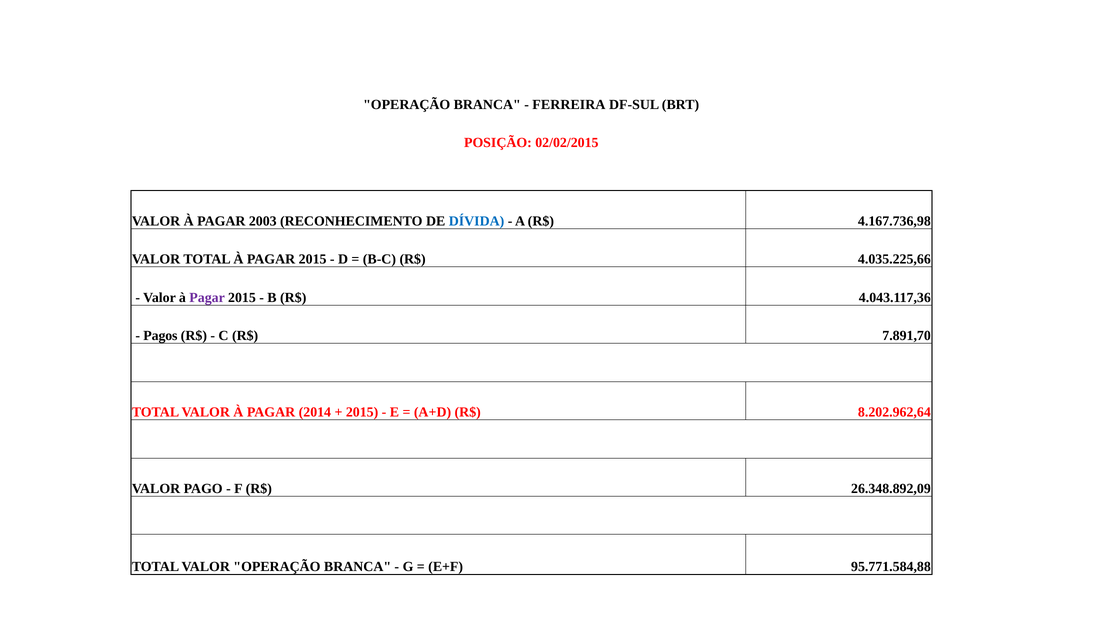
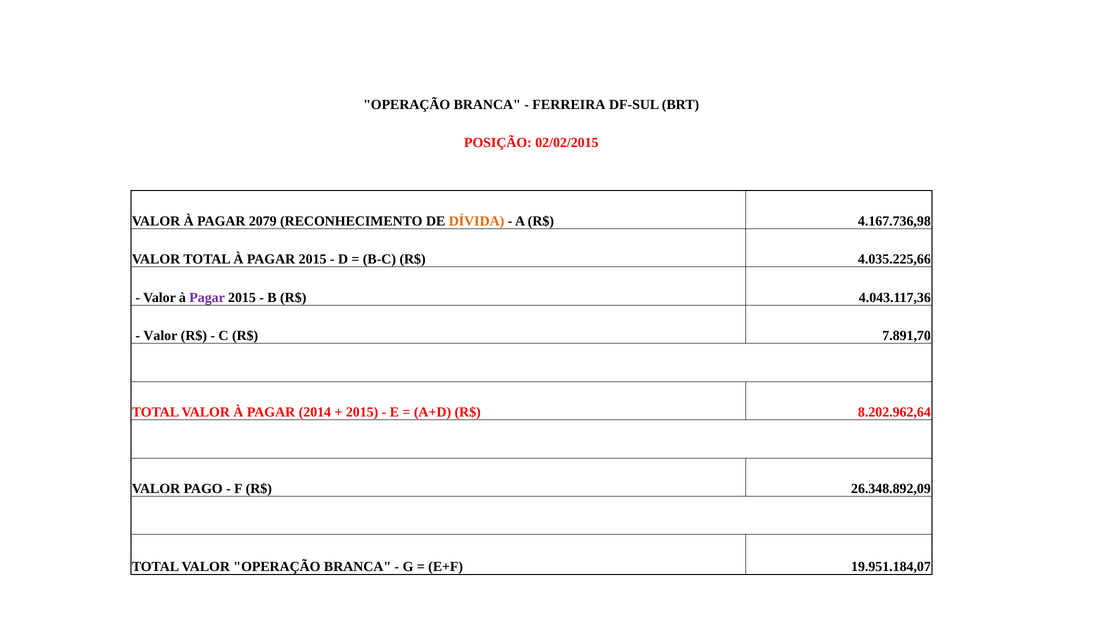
2003: 2003 -> 2079
DÍVIDA colour: blue -> orange
Pagos at (160, 336): Pagos -> Valor
95.771.584,88: 95.771.584,88 -> 19.951.184,07
